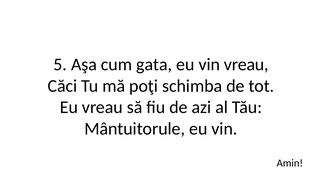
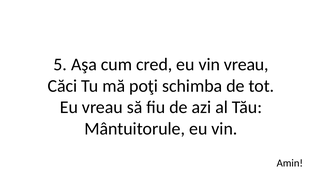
gata: gata -> cred
